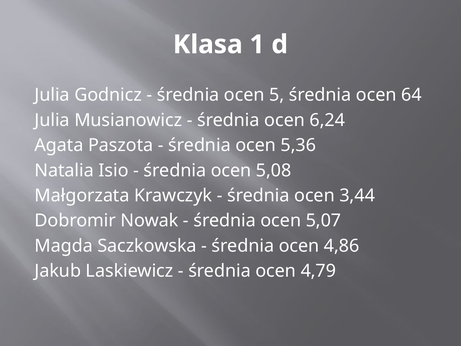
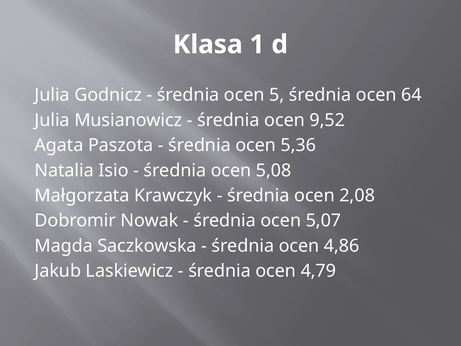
6,24: 6,24 -> 9,52
3,44: 3,44 -> 2,08
